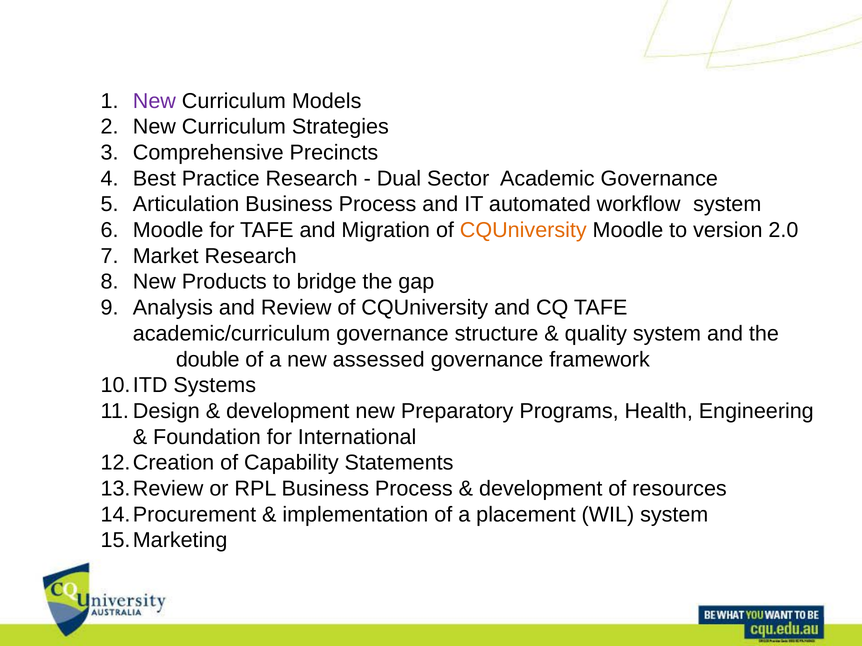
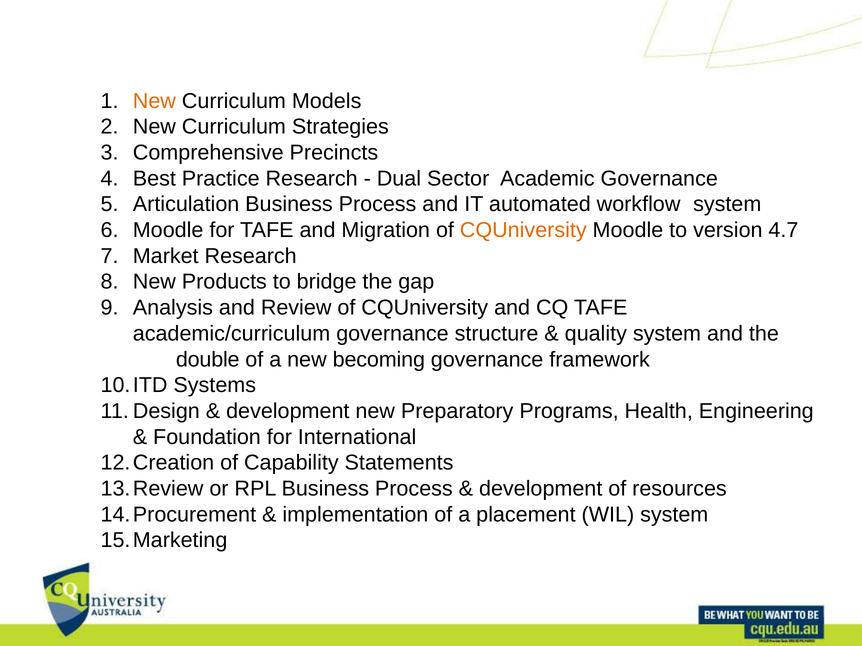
New at (154, 101) colour: purple -> orange
2.0: 2.0 -> 4.7
assessed: assessed -> becoming
